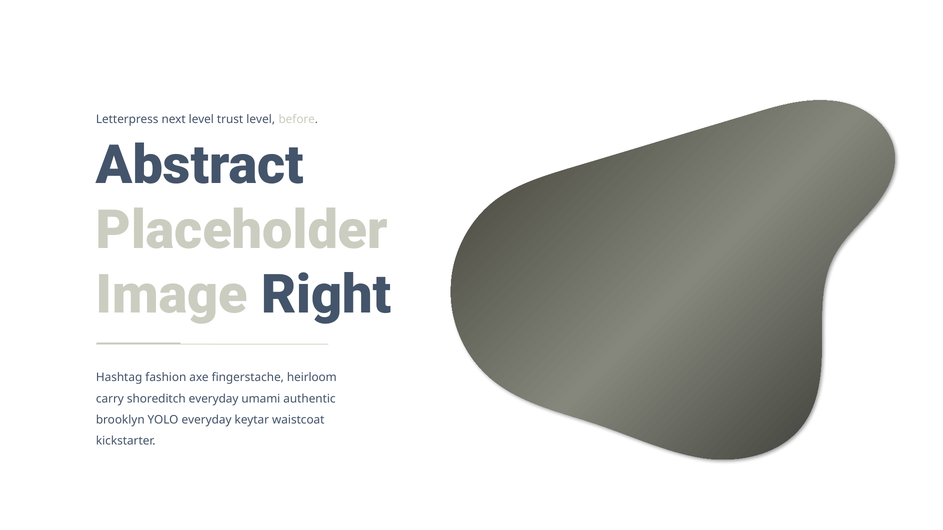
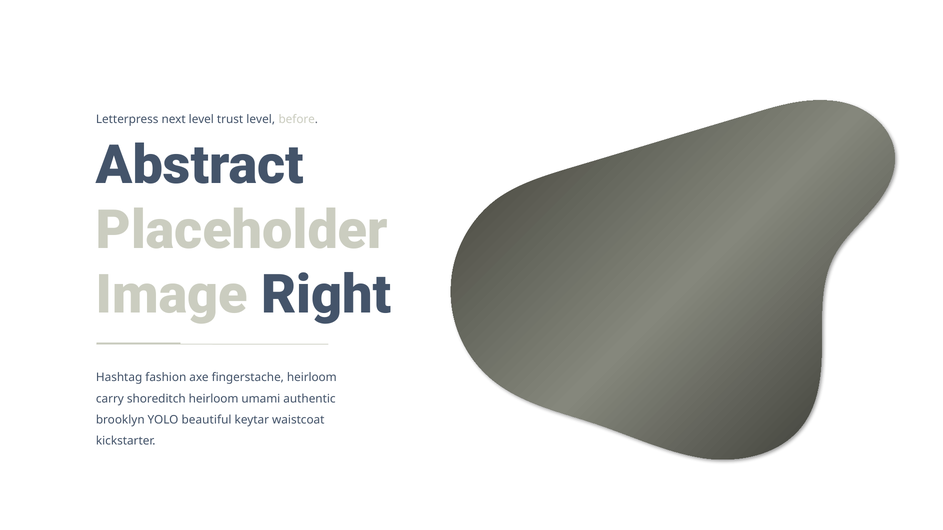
shoreditch everyday: everyday -> heirloom
YOLO everyday: everyday -> beautiful
